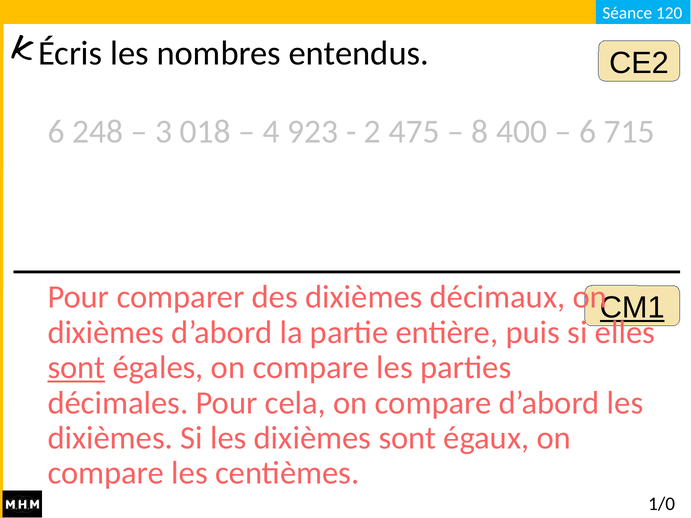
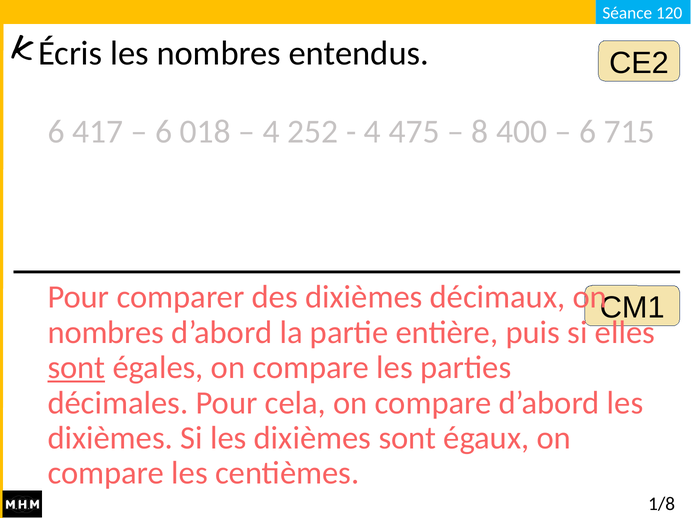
248: 248 -> 417
3 at (164, 132): 3 -> 6
923: 923 -> 252
2 at (373, 132): 2 -> 4
CM1 underline: present -> none
dixièmes at (106, 332): dixièmes -> nombres
1/0: 1/0 -> 1/8
